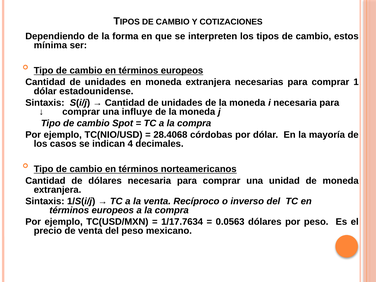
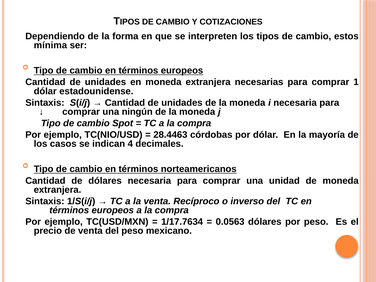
influye: influye -> ningún
28.4068: 28.4068 -> 28.4463
